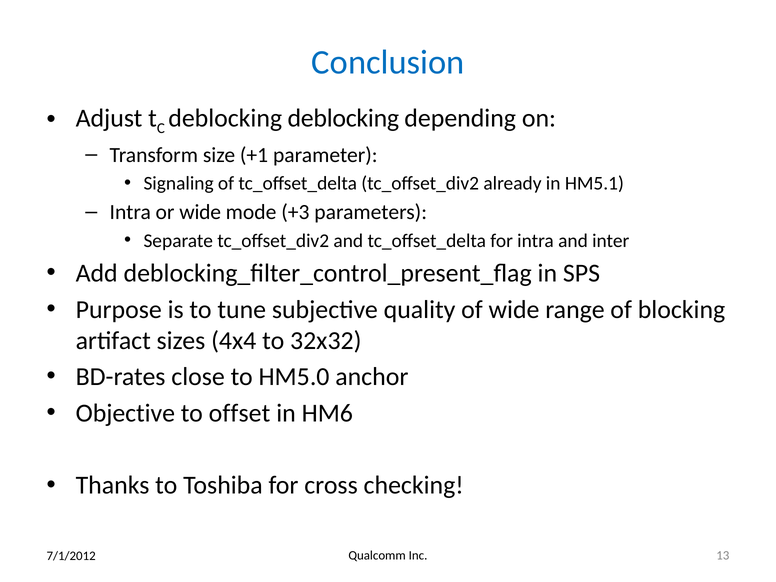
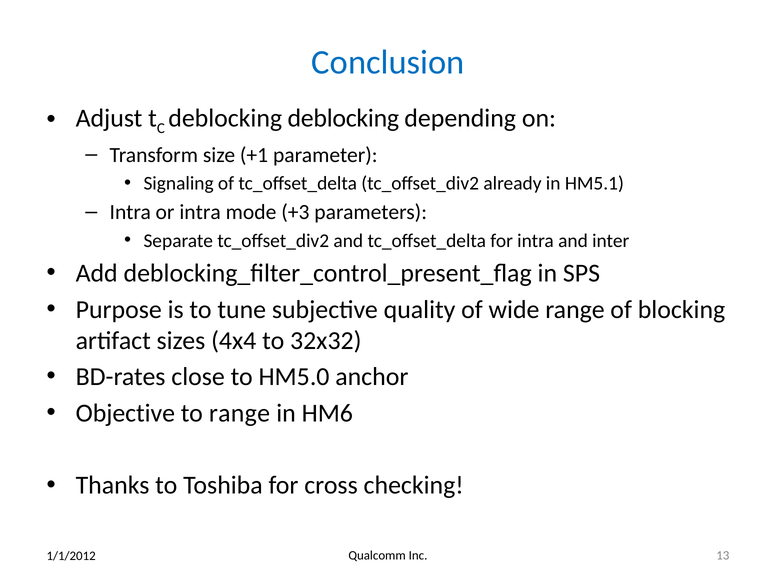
or wide: wide -> intra
to offset: offset -> range
7/1/2012: 7/1/2012 -> 1/1/2012
